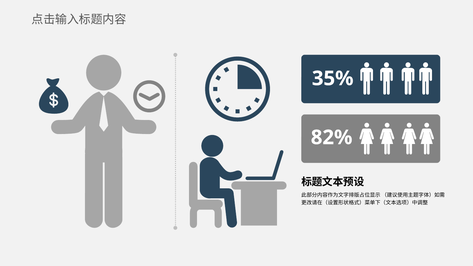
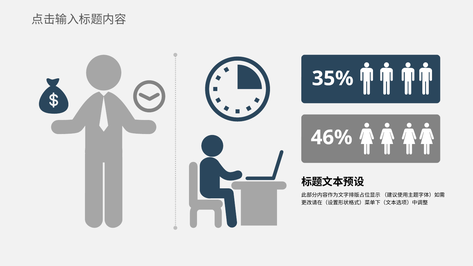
82%: 82% -> 46%
